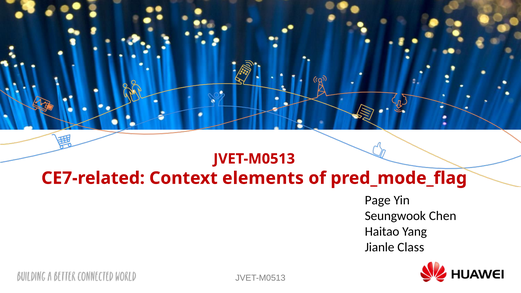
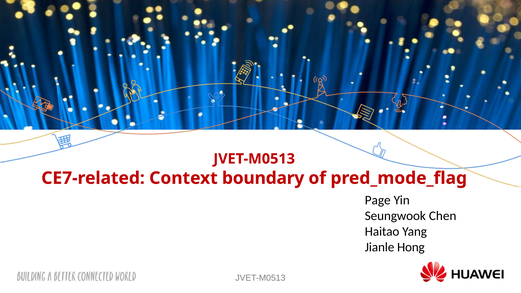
elements: elements -> boundary
Class: Class -> Hong
